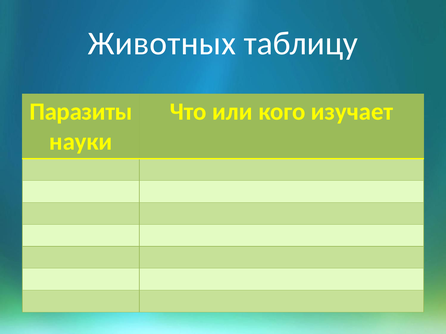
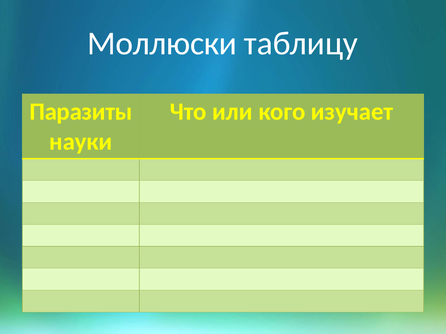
Животных: Животных -> Моллюски
